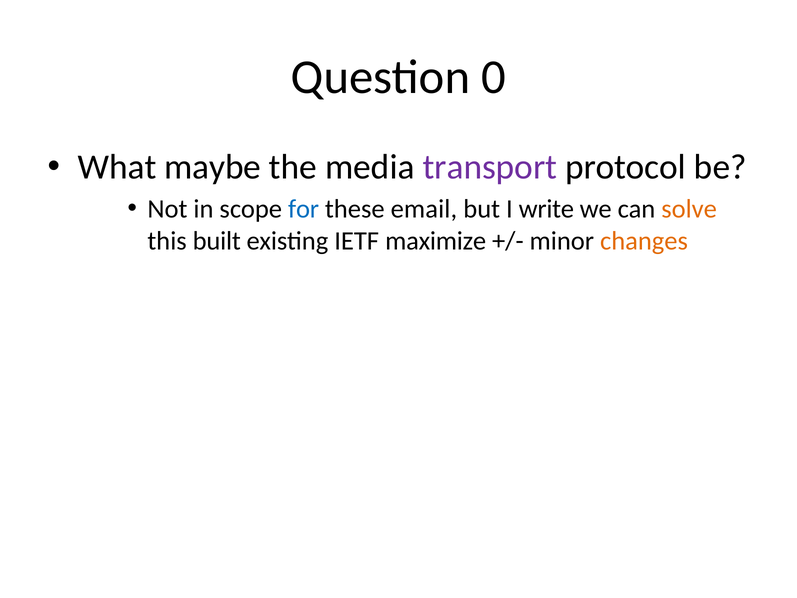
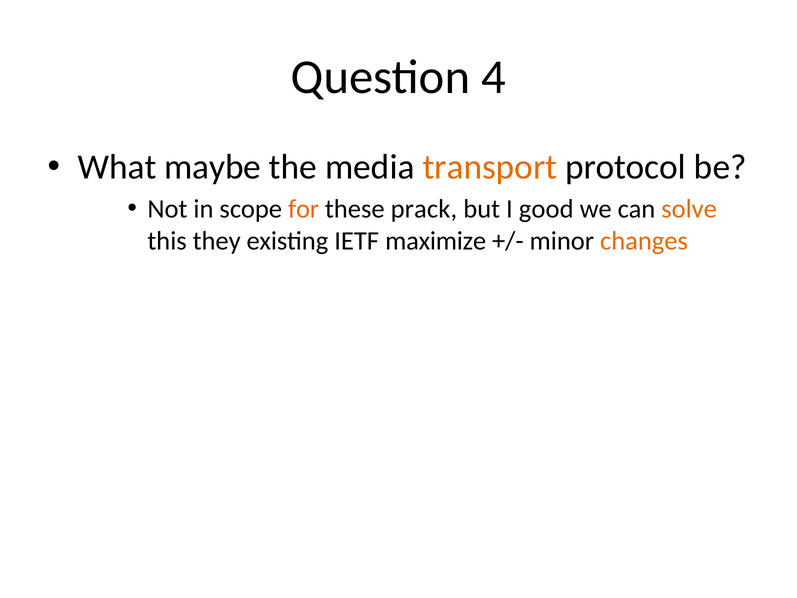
0: 0 -> 4
transport colour: purple -> orange
for colour: blue -> orange
email: email -> prack
write: write -> good
built: built -> they
